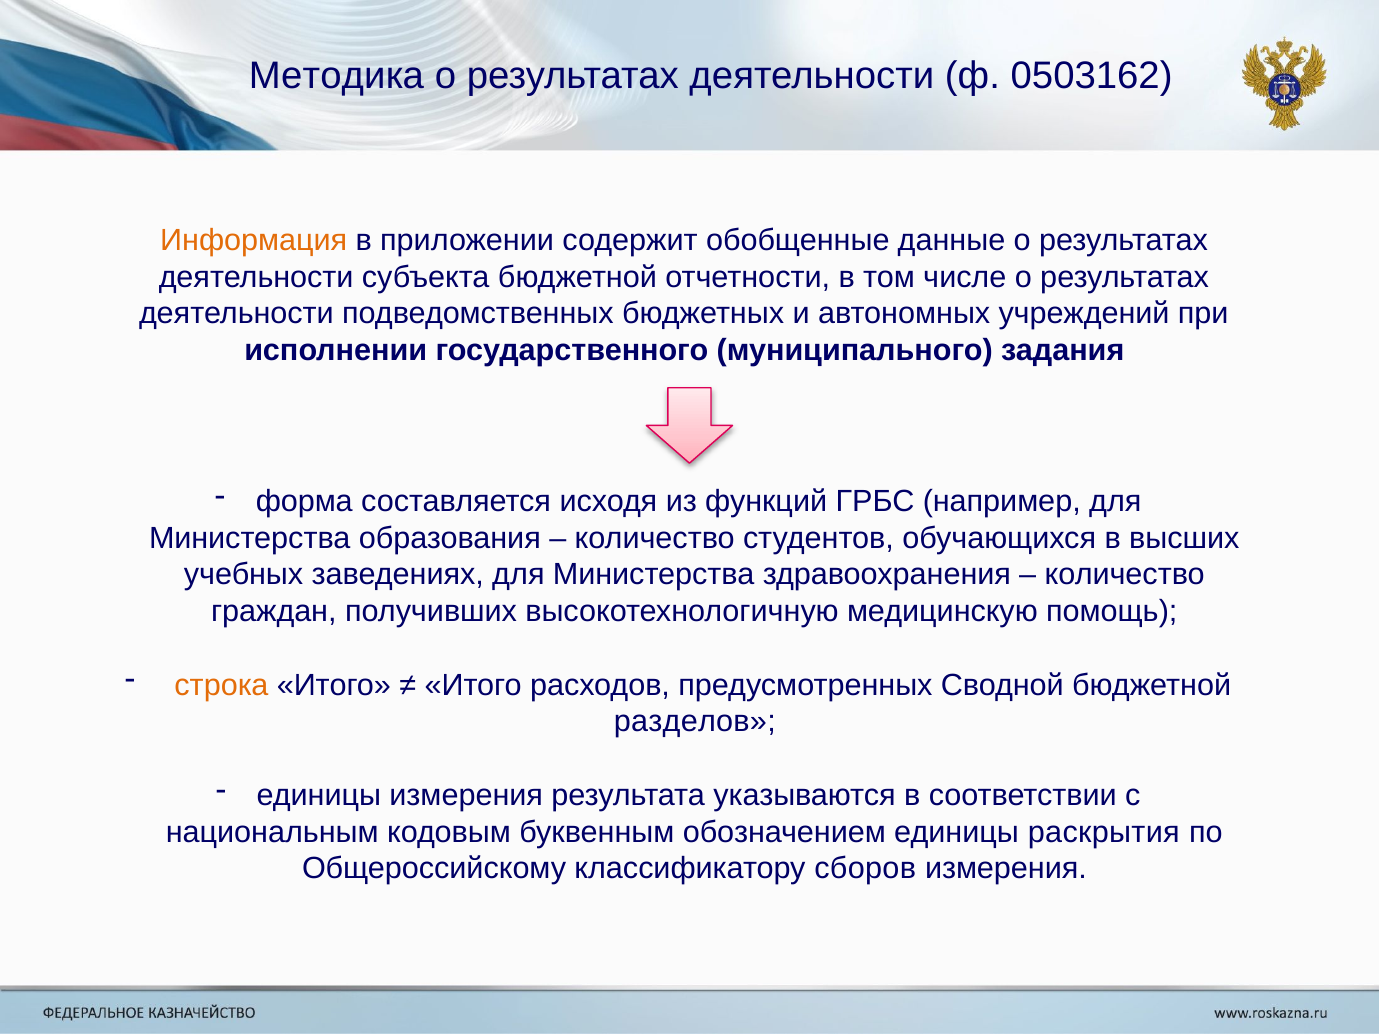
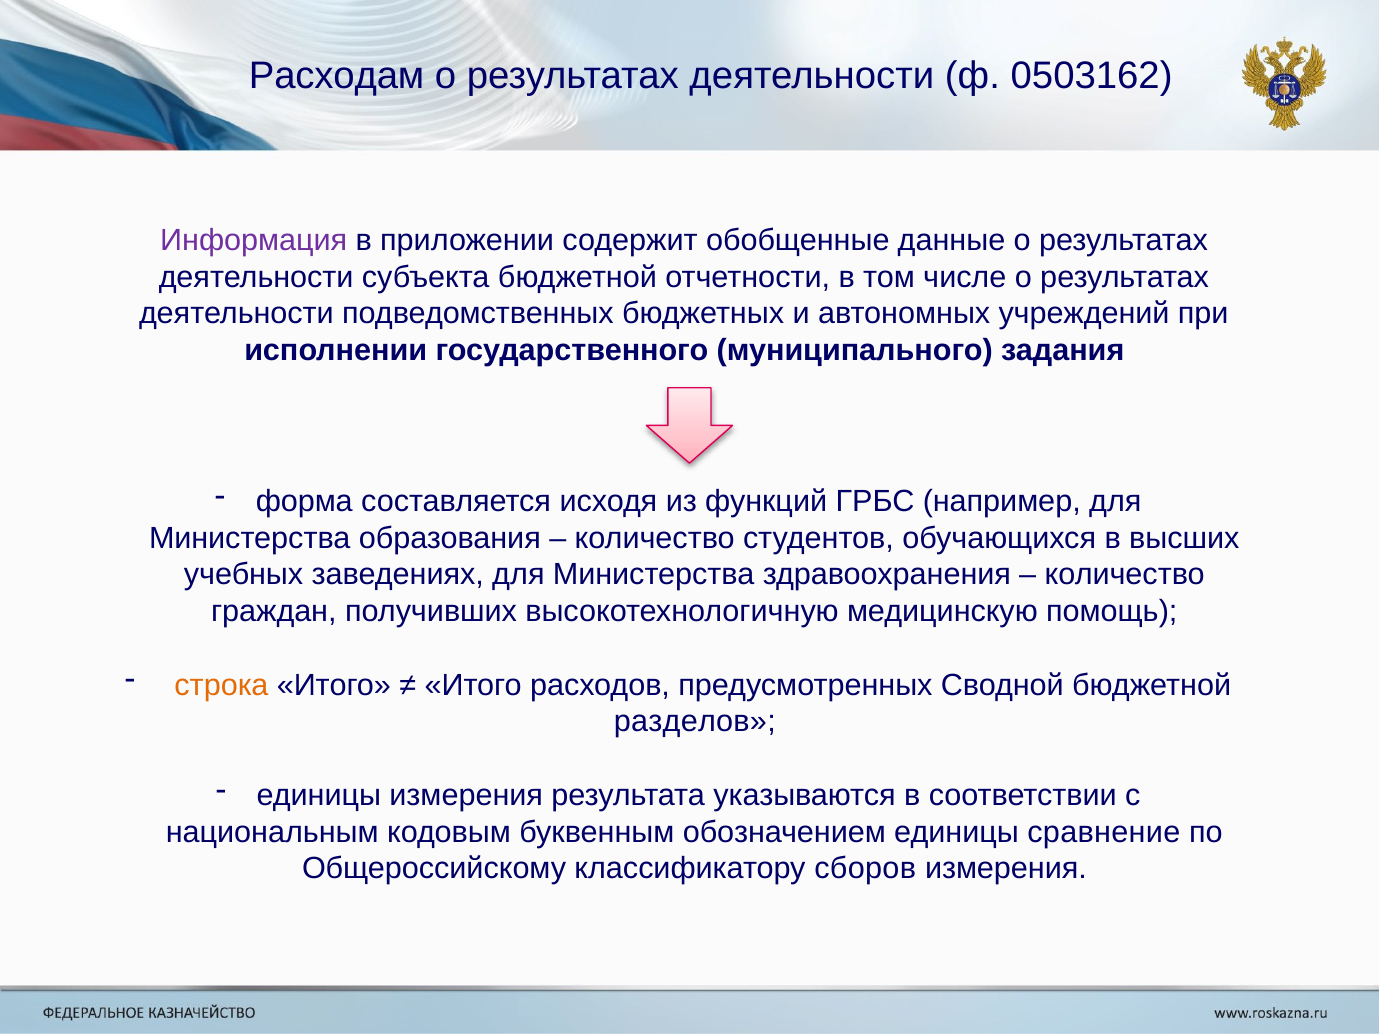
Методика: Методика -> Расходам
Информация colour: orange -> purple
раскрытия: раскрытия -> сравнение
